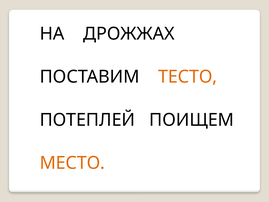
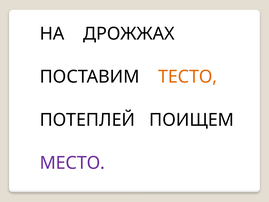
МЕСТО colour: orange -> purple
